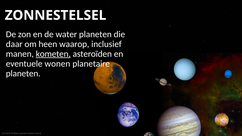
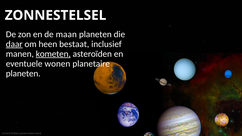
water: water -> maan
daar underline: none -> present
waarop: waarop -> bestaat
